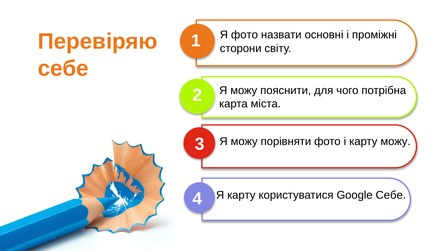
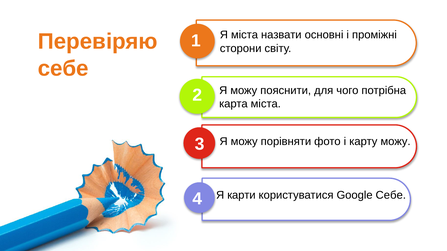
Я фото: фото -> міста
Я карту: карту -> карти
